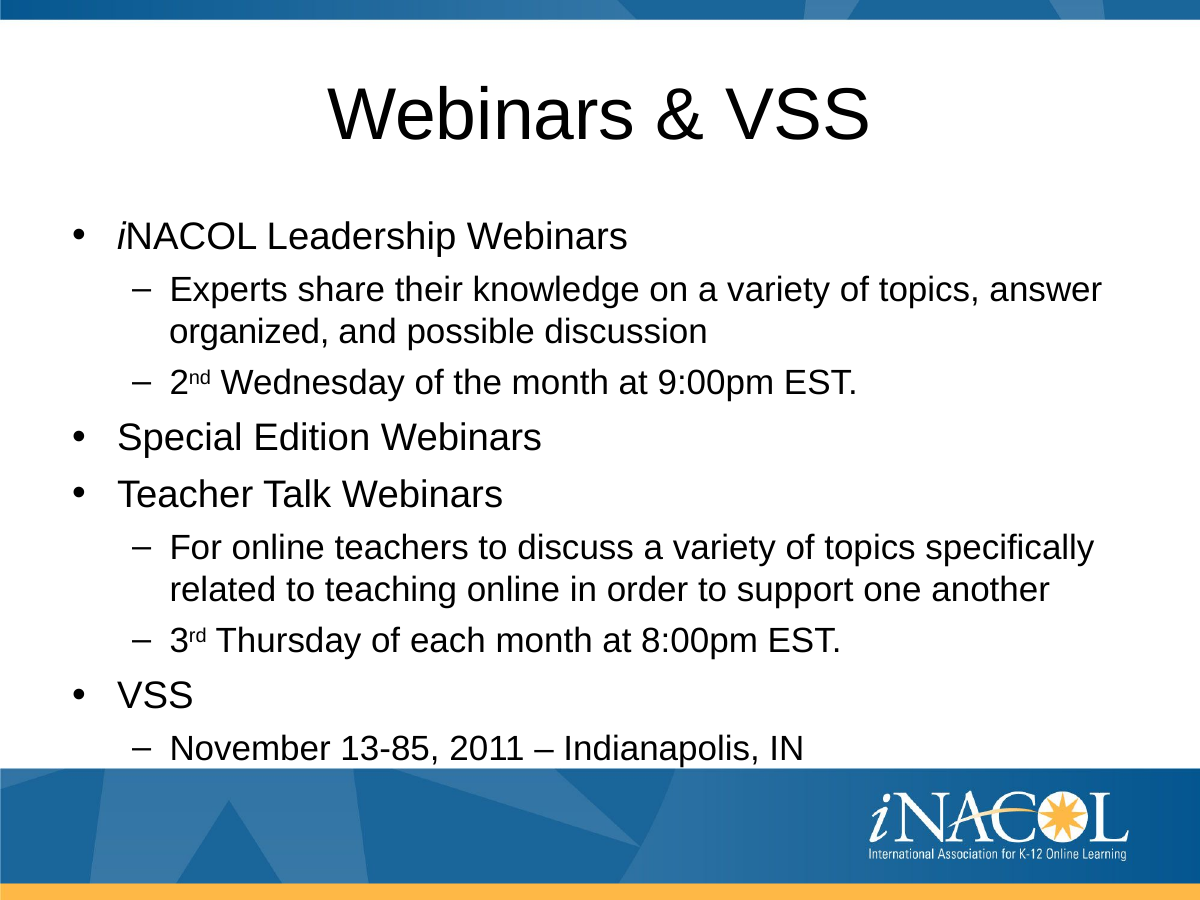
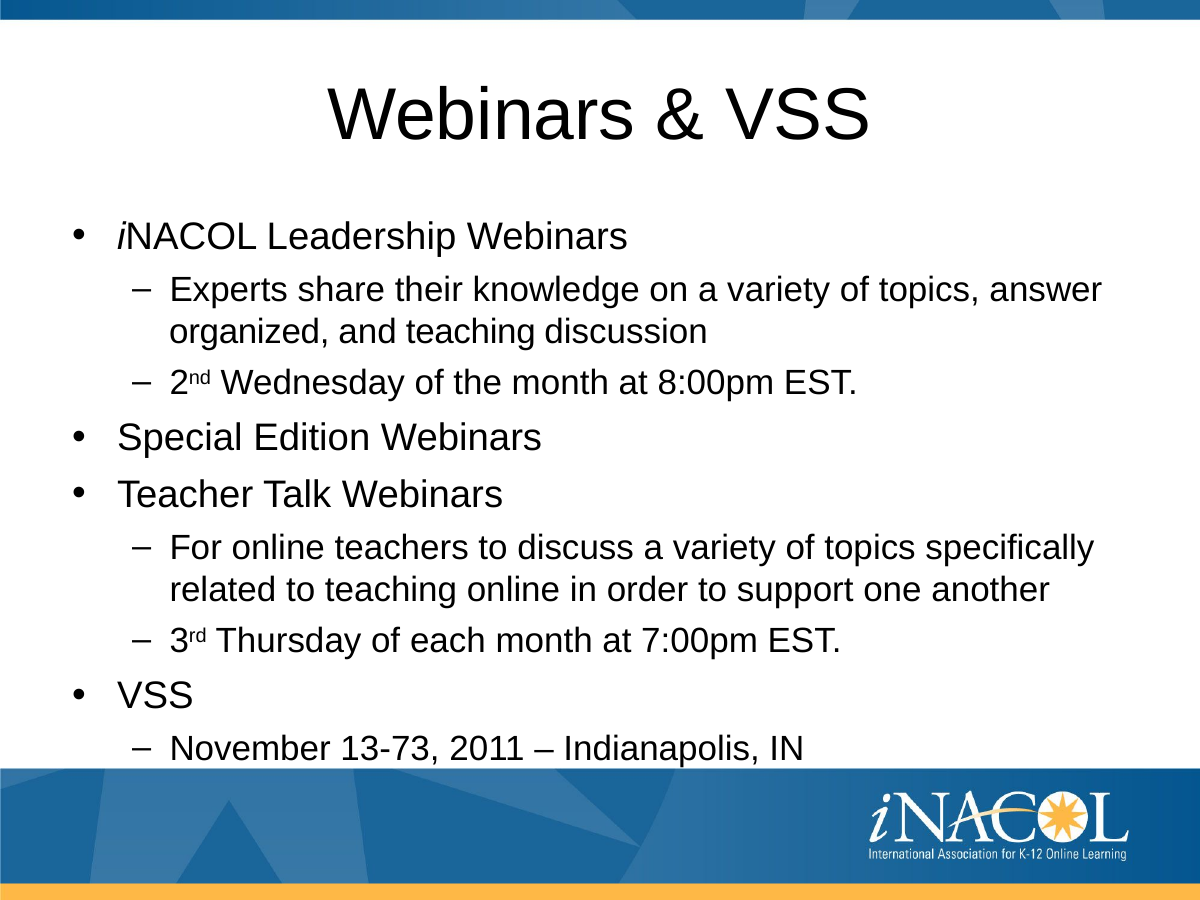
and possible: possible -> teaching
9:00pm: 9:00pm -> 8:00pm
8:00pm: 8:00pm -> 7:00pm
13-85: 13-85 -> 13-73
